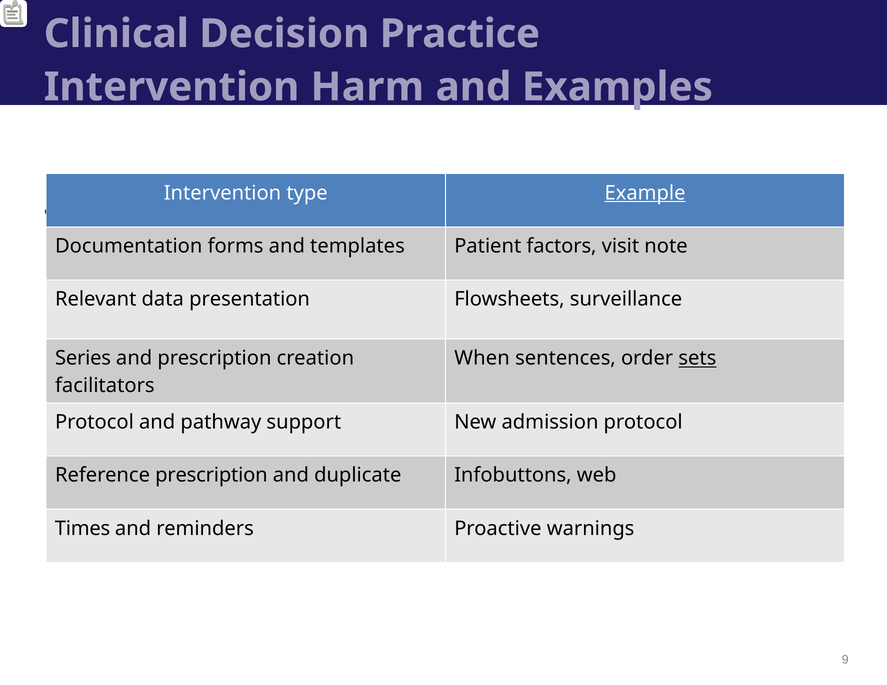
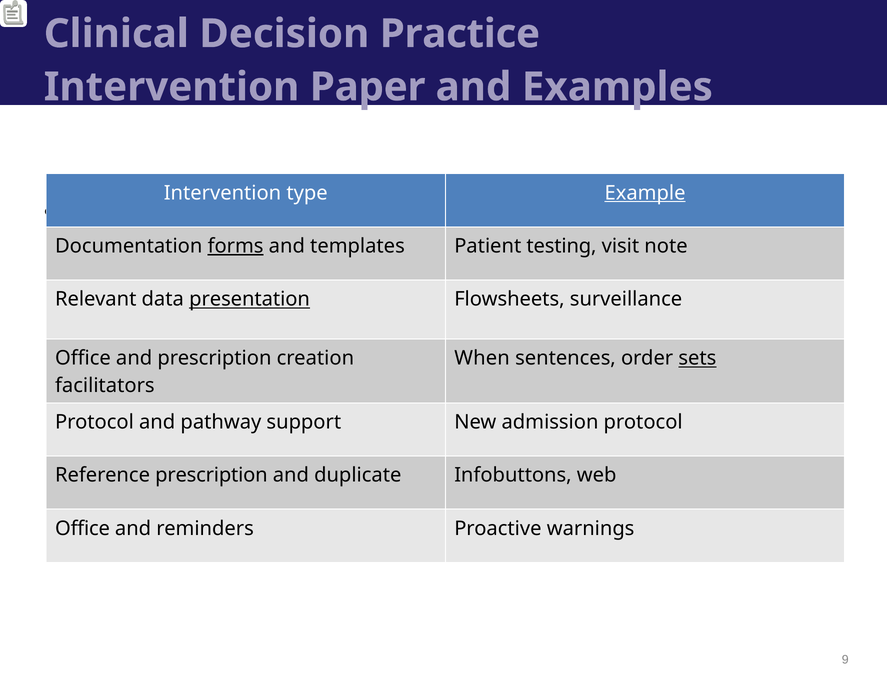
Harm: Harm -> Paper
forms underline: none -> present
factors: factors -> testing
presentation underline: none -> present
Series at (83, 359): Series -> Office
Times at (83, 529): Times -> Office
